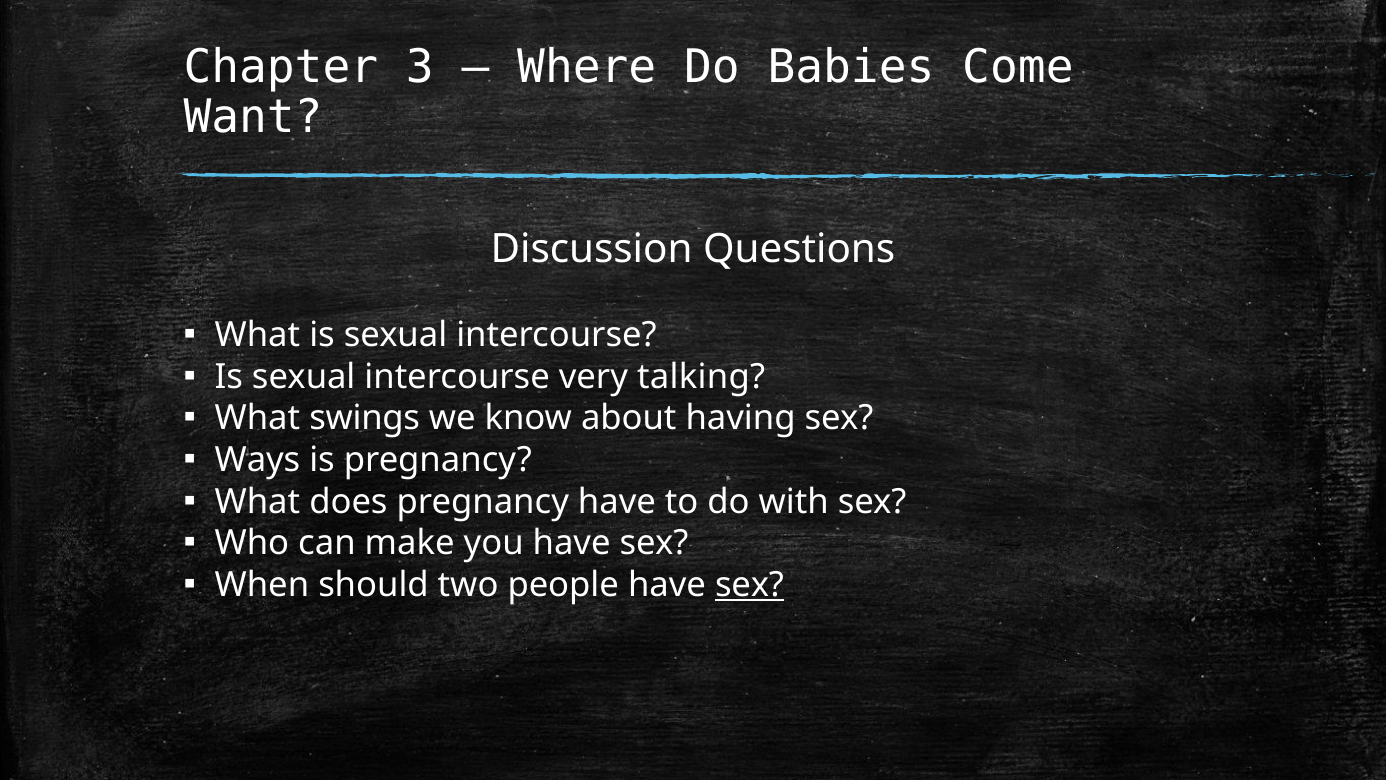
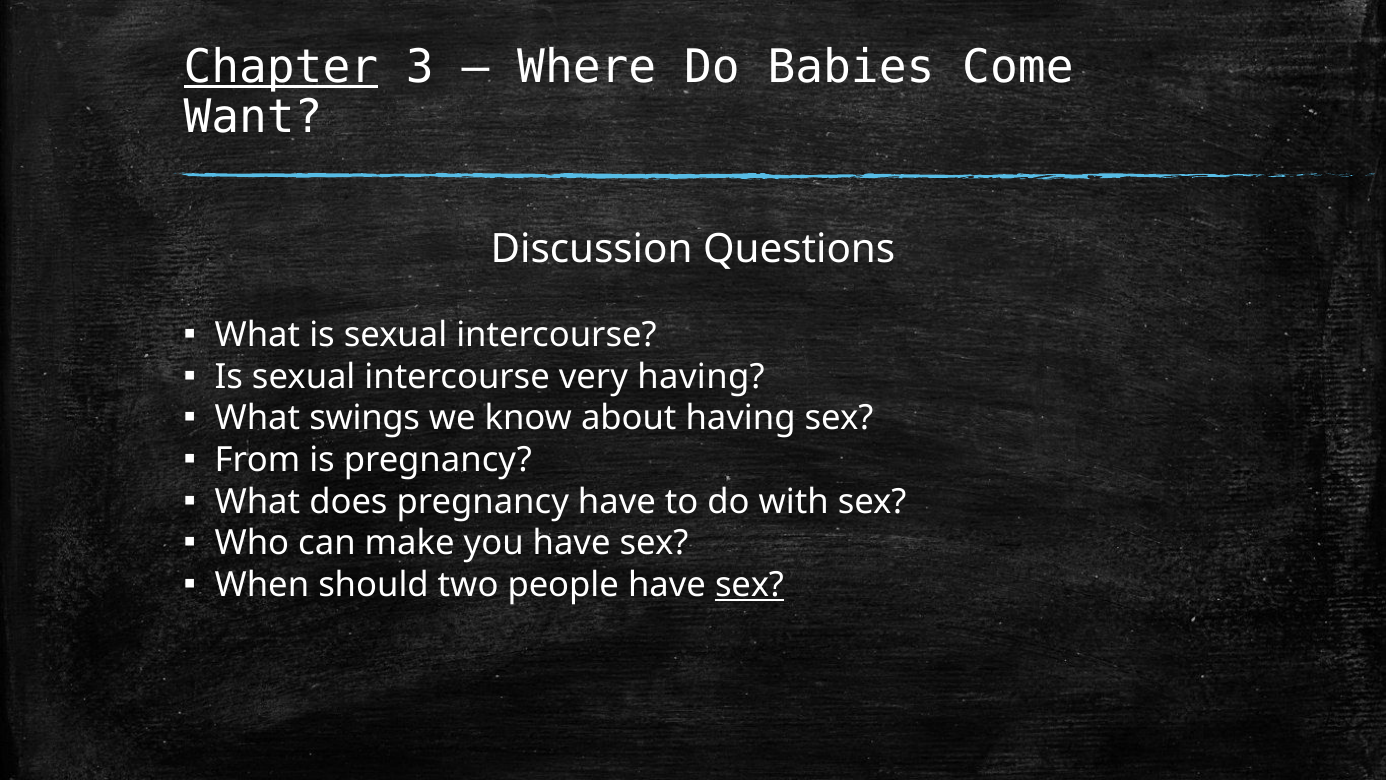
Chapter underline: none -> present
very talking: talking -> having
Ways: Ways -> From
